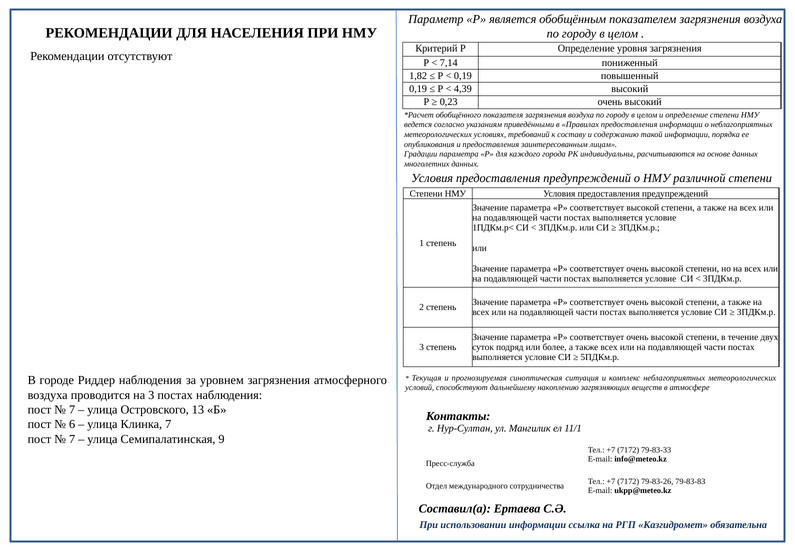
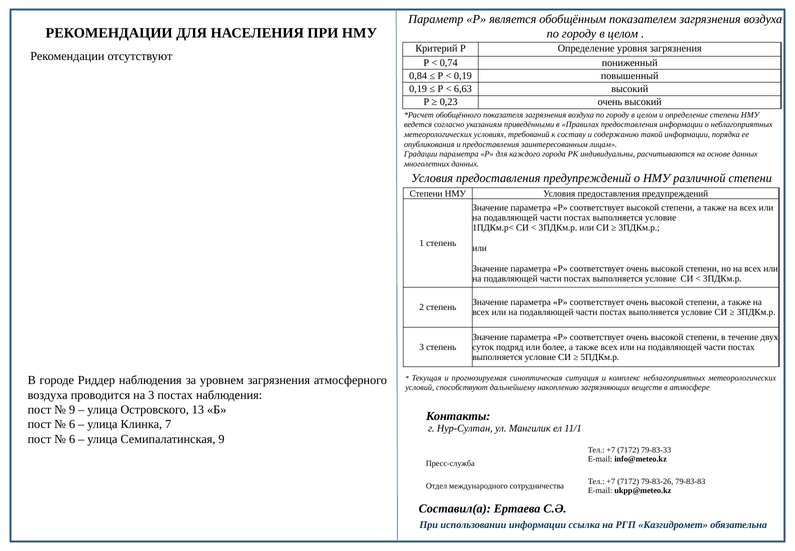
7,14: 7,14 -> 0,74
1,82: 1,82 -> 0,84
4,39: 4,39 -> 6,63
7 at (72, 409): 7 -> 9
7 at (72, 439): 7 -> 6
